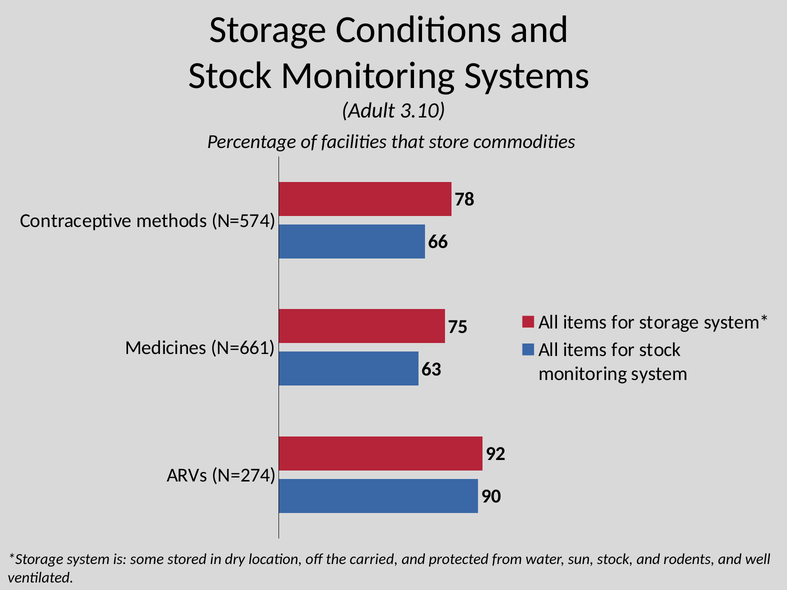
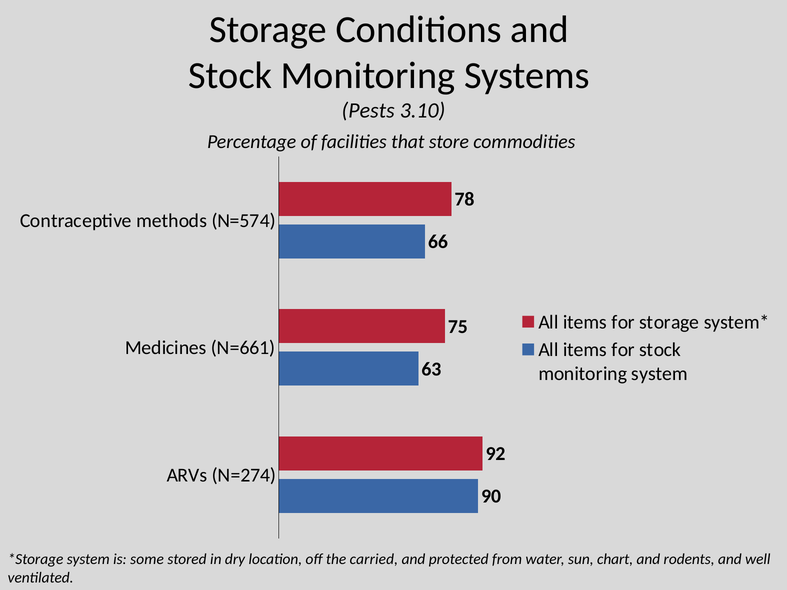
Adult: Adult -> Pests
sun stock: stock -> chart
